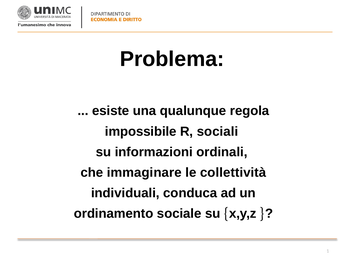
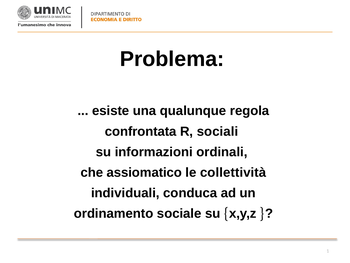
impossibile: impossibile -> confrontata
immaginare: immaginare -> assiomatico
